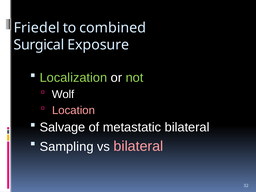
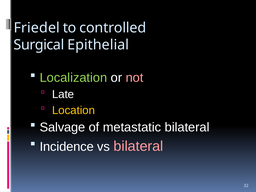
combined: combined -> controlled
Exposure: Exposure -> Epithelial
not colour: light green -> pink
Wolf: Wolf -> Late
Location colour: pink -> yellow
Sampling: Sampling -> Incidence
